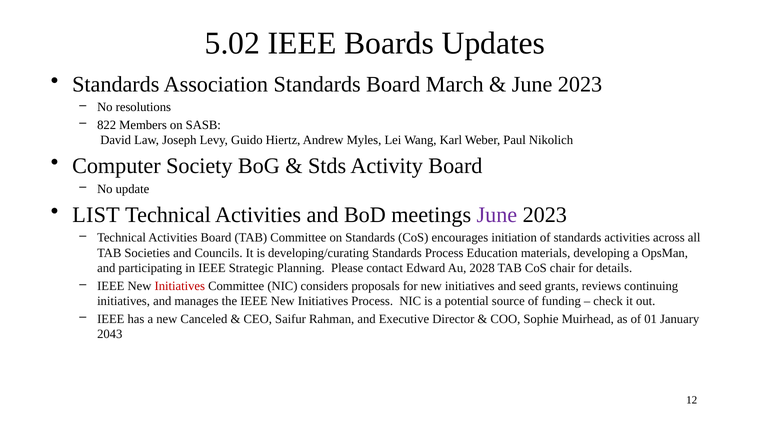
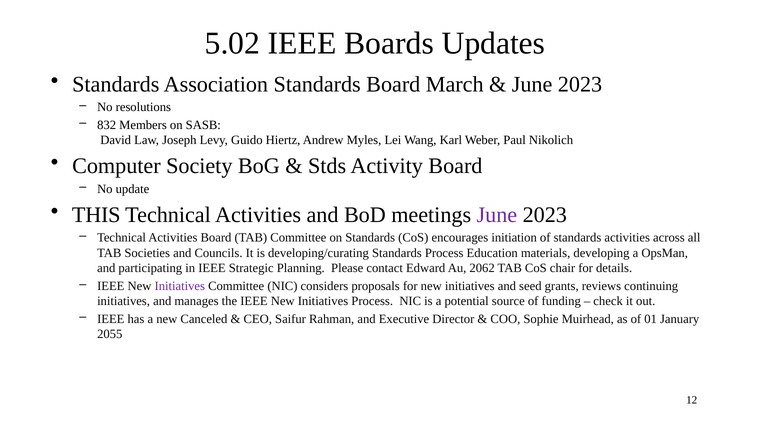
822: 822 -> 832
LIST: LIST -> THIS
2028: 2028 -> 2062
Initiatives at (180, 286) colour: red -> purple
2043: 2043 -> 2055
